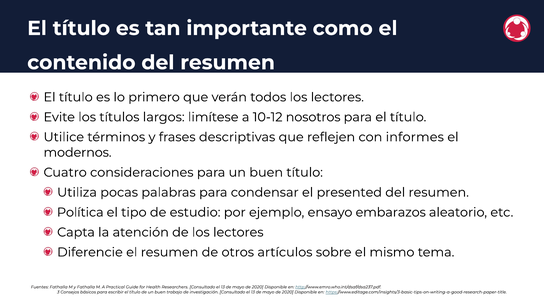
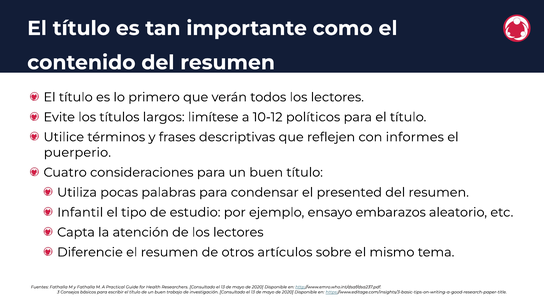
nosotros: nosotros -> políticos
modernos: modernos -> puerperio
Política: Política -> Infantil
